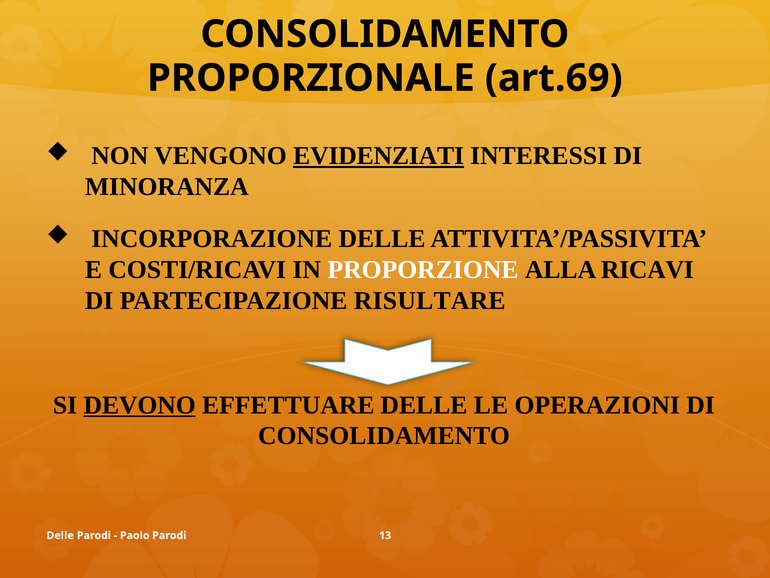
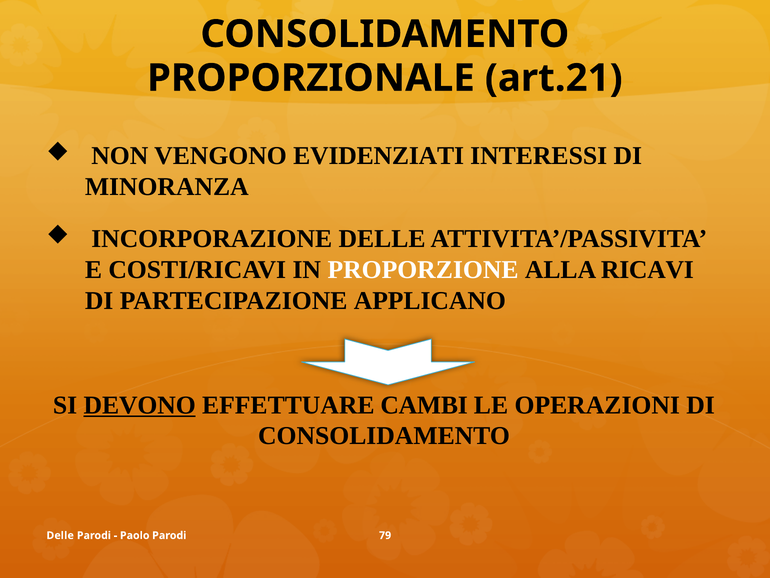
art.69: art.69 -> art.21
EVIDENZIATI underline: present -> none
RISULTARE: RISULTARE -> APPLICANO
EFFETTUARE DELLE: DELLE -> CAMBI
13: 13 -> 79
